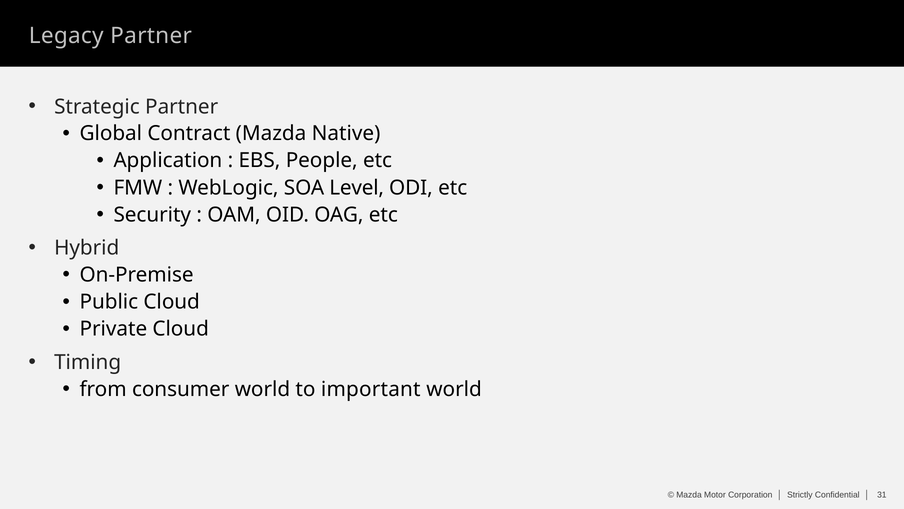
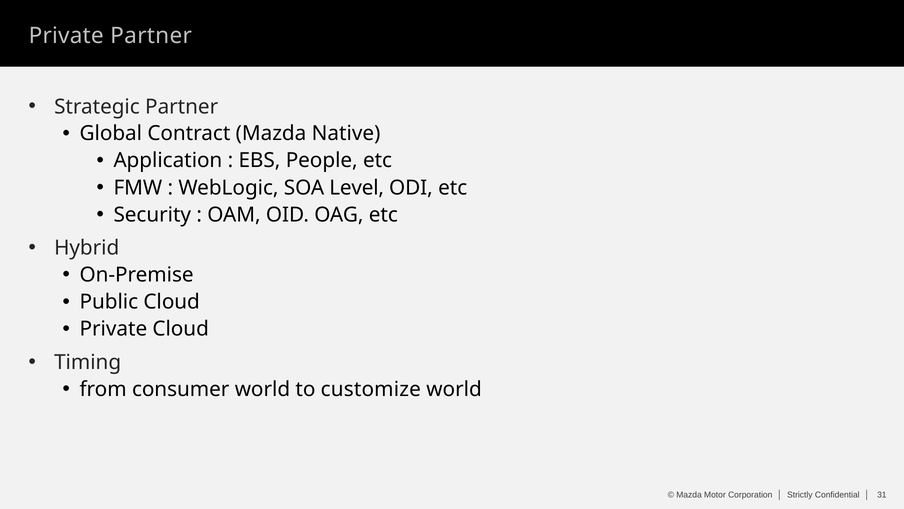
Legacy at (66, 36): Legacy -> Private
important: important -> customize
